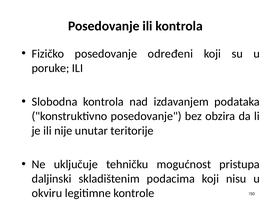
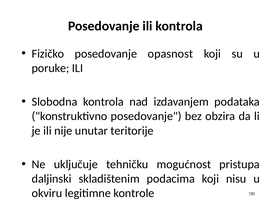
određeni: određeni -> opasnost
